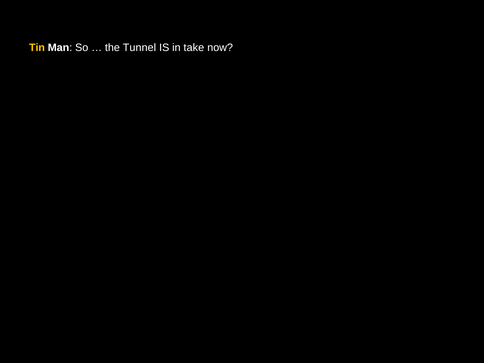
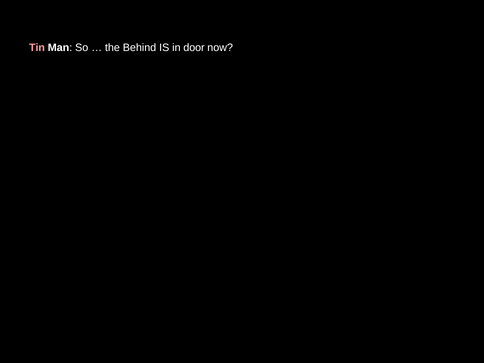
Tin colour: yellow -> pink
Tunnel: Tunnel -> Behind
take: take -> door
